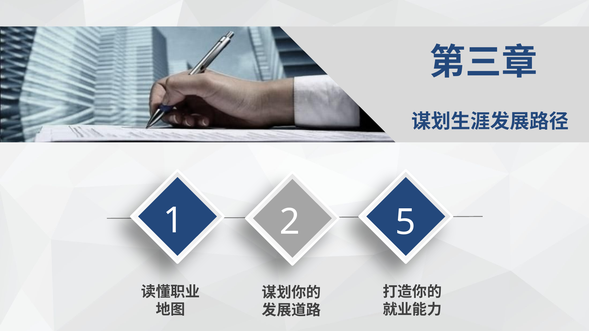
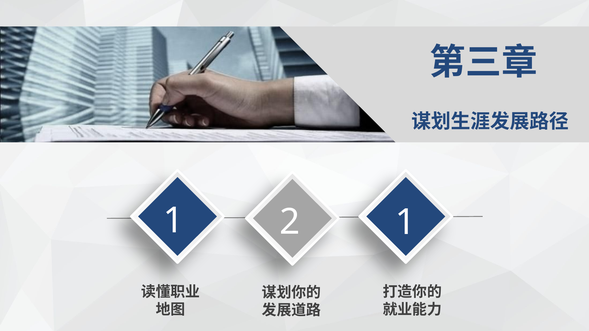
2 5: 5 -> 1
